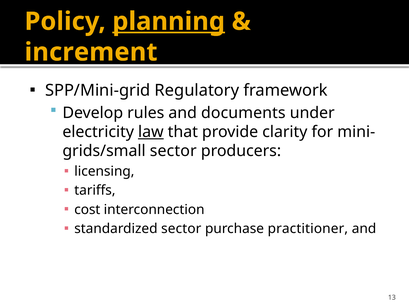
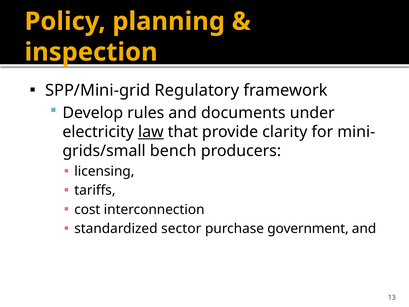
planning underline: present -> none
increment: increment -> inspection
sector at (173, 151): sector -> bench
practitioner: practitioner -> government
